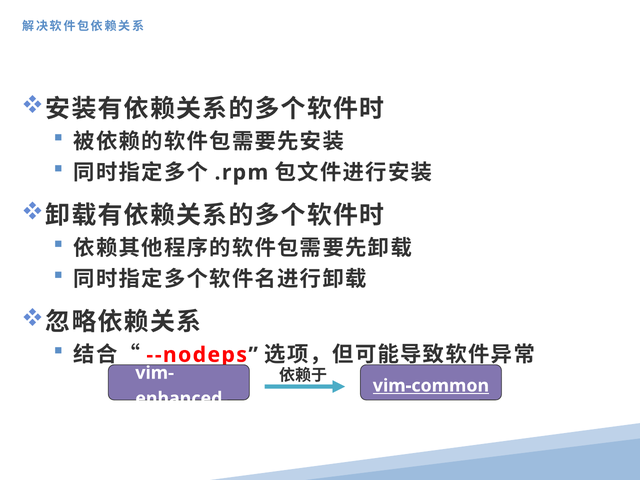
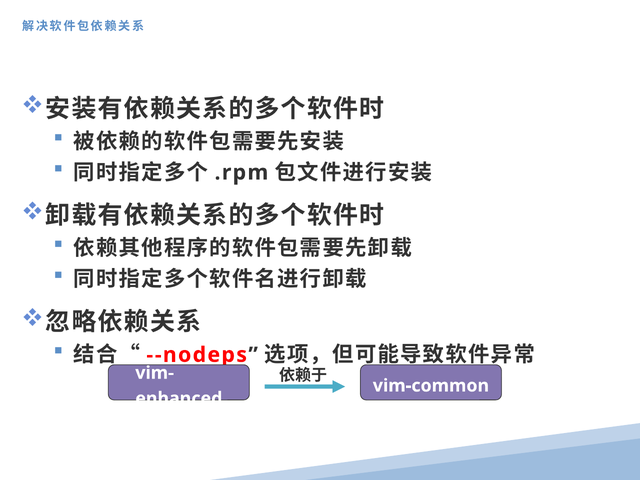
vim-common underline: present -> none
